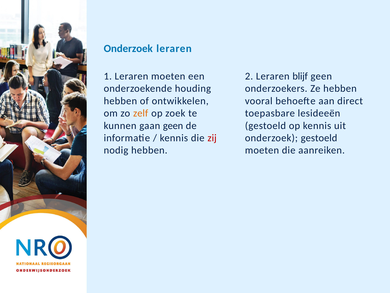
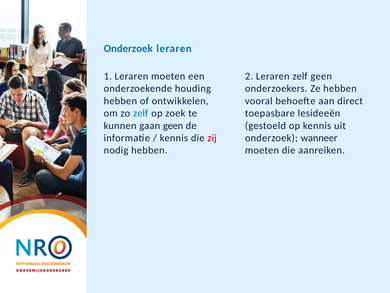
Leraren blijf: blijf -> zelf
zelf at (141, 113) colour: orange -> blue
onderzoek gestoeld: gestoeld -> wanneer
